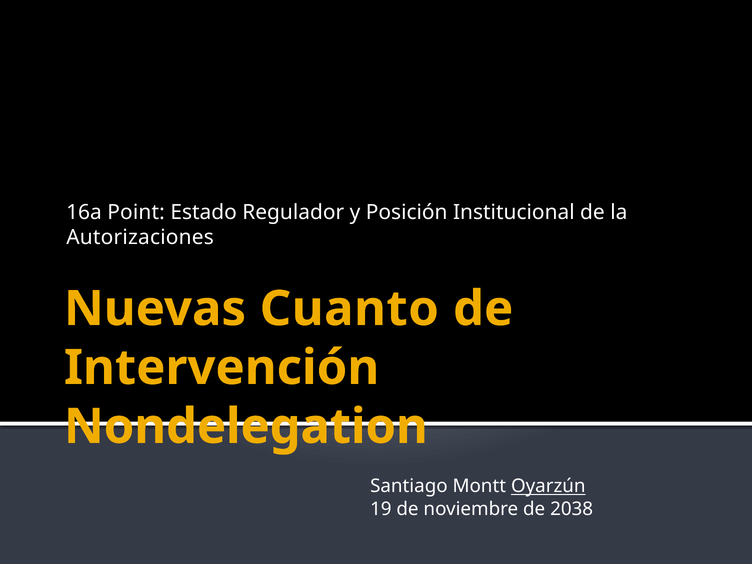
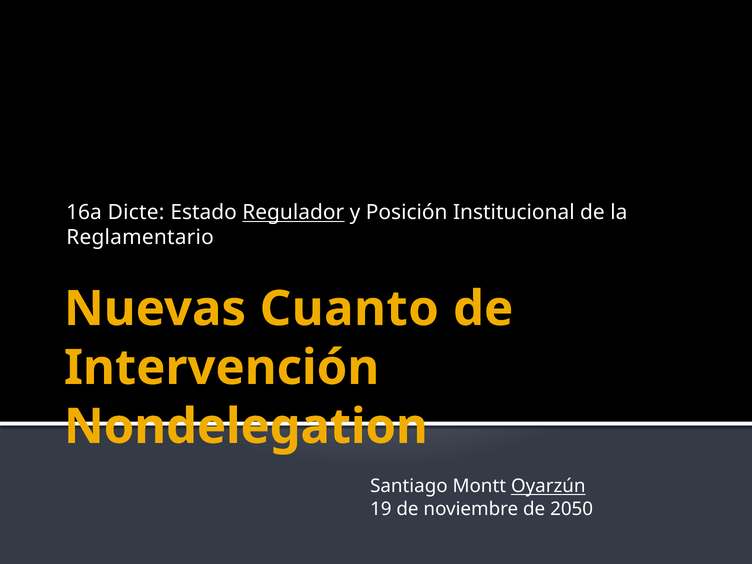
Point: Point -> Dicte
Regulador underline: none -> present
Autorizaciones: Autorizaciones -> Reglamentario
2038: 2038 -> 2050
